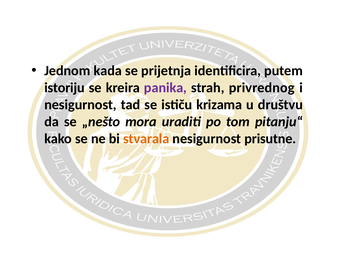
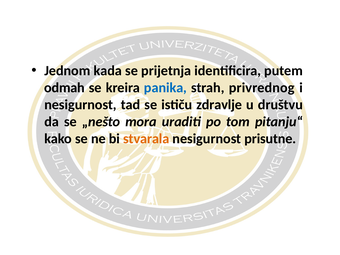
istoriju: istoriju -> odmah
panika colour: purple -> blue
krizama: krizama -> zdravlje
